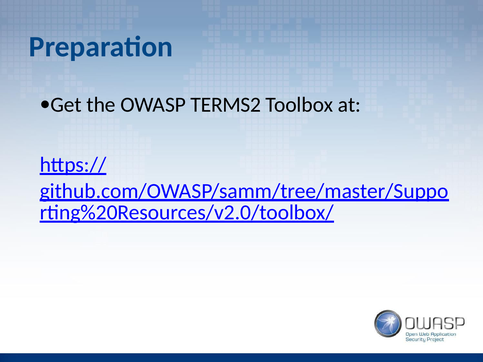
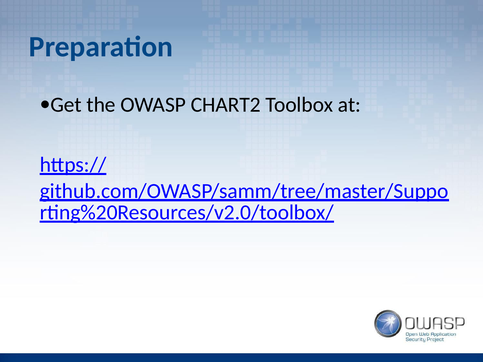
TERMS2: TERMS2 -> CHART2
